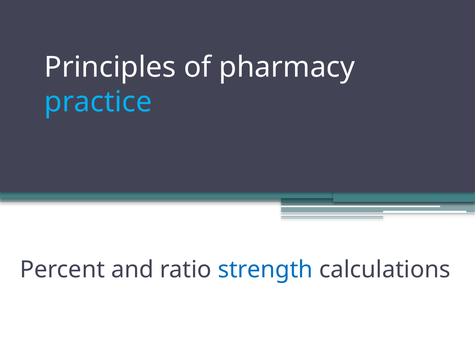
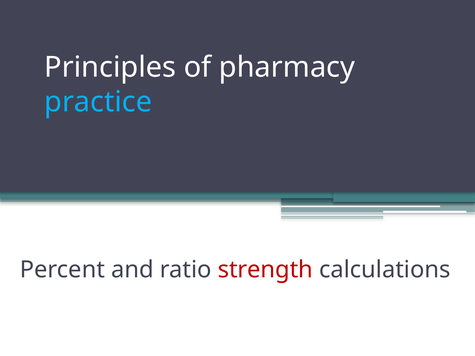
strength colour: blue -> red
